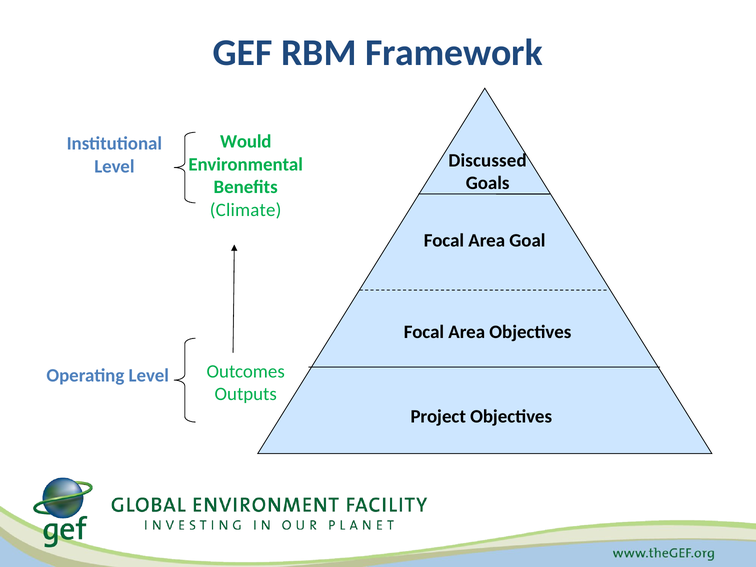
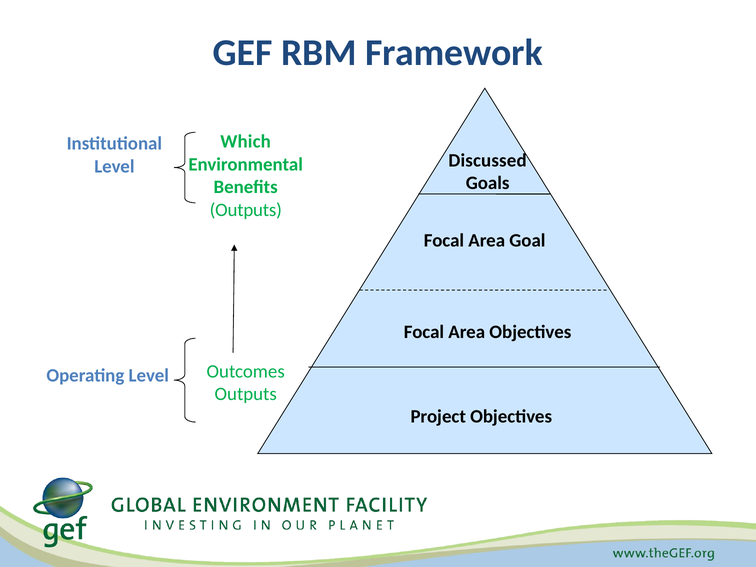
Would: Would -> Which
Climate at (246, 210): Climate -> Outputs
